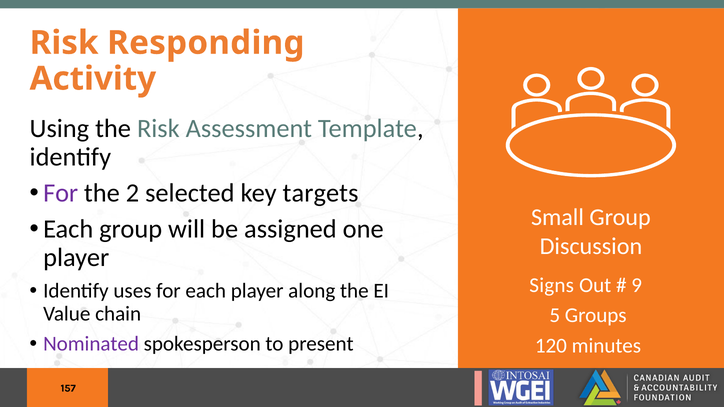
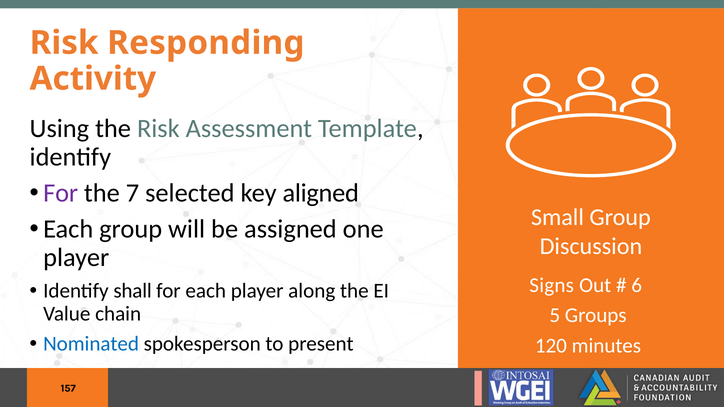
2: 2 -> 7
targets: targets -> aligned
9: 9 -> 6
uses: uses -> shall
Nominated colour: purple -> blue
